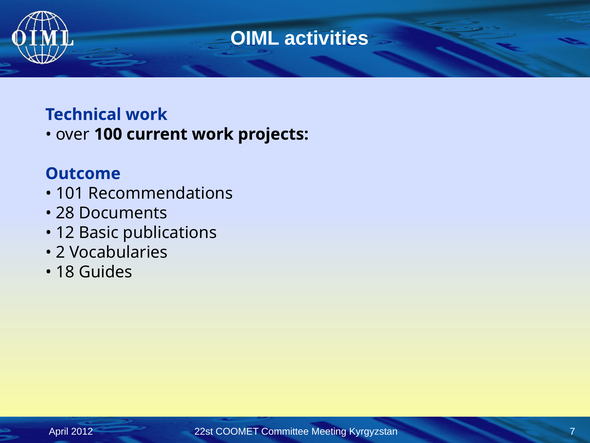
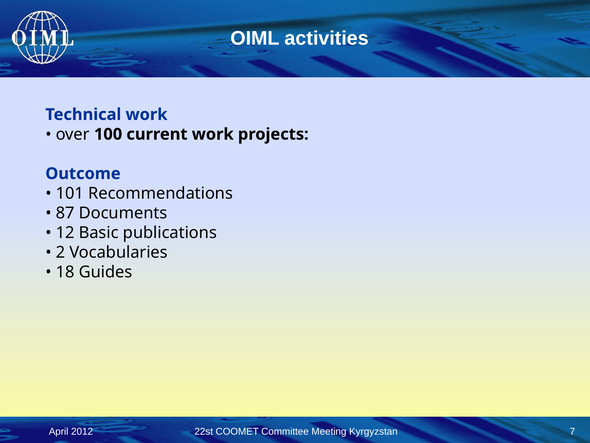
28: 28 -> 87
